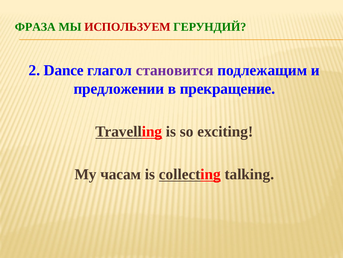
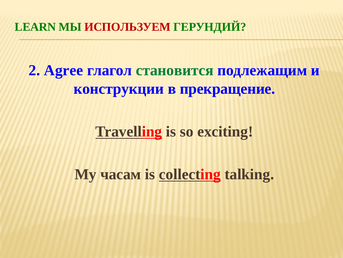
ФРАЗА: ФРАЗА -> LEARN
Dance: Dance -> Agree
становится colour: purple -> green
предложении: предложении -> конструкции
